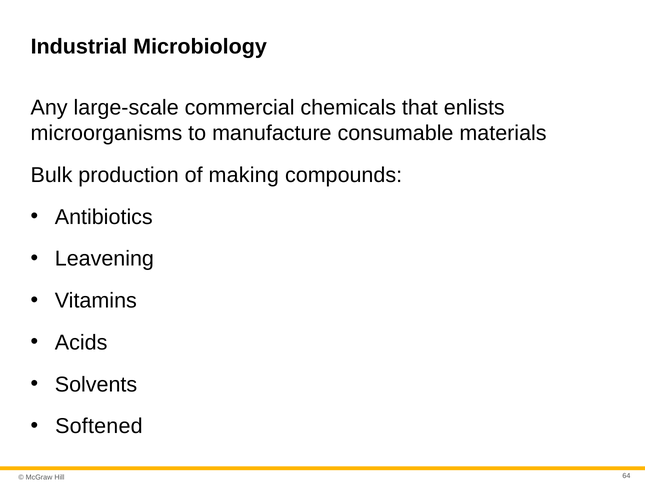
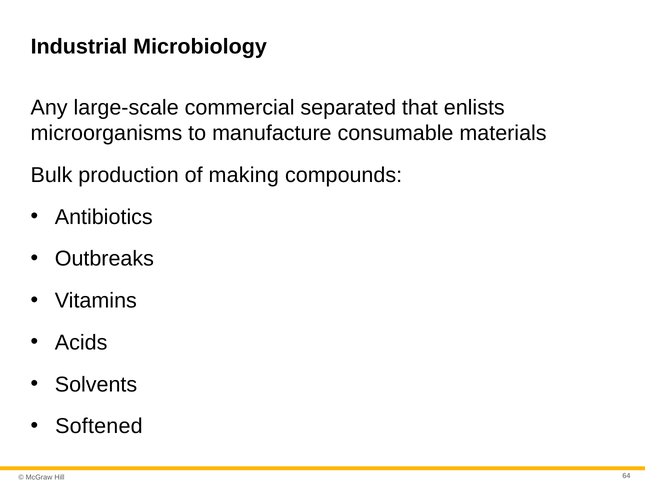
chemicals: chemicals -> separated
Leavening: Leavening -> Outbreaks
